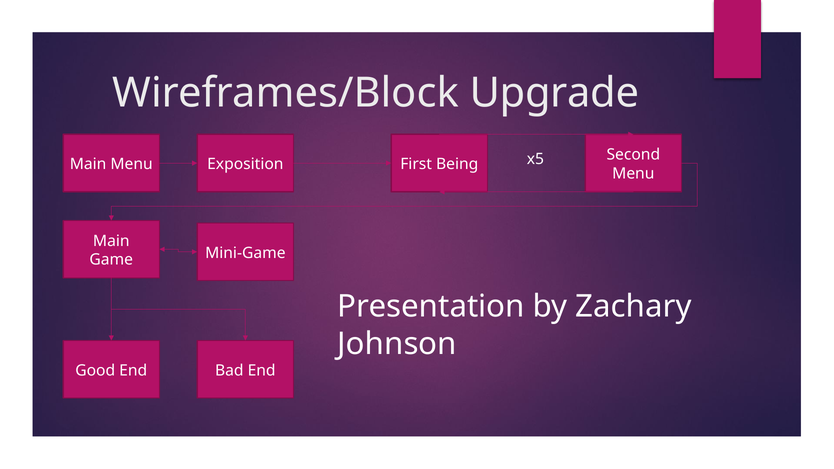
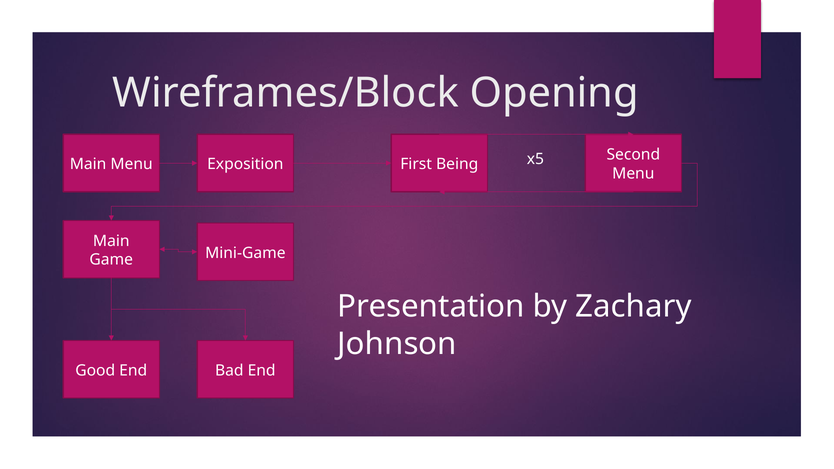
Upgrade: Upgrade -> Opening
